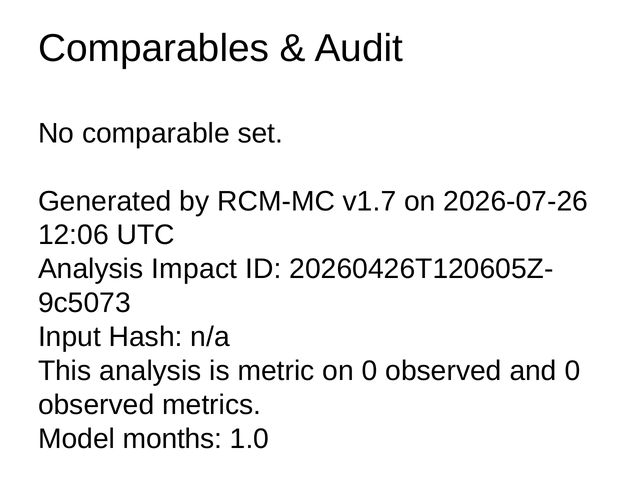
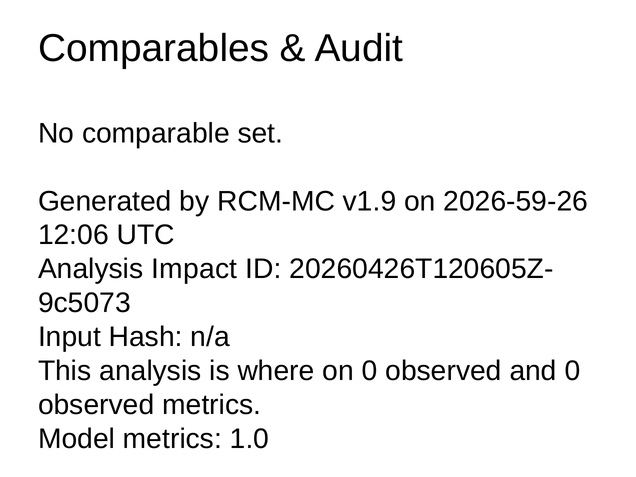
v1.7: v1.7 -> v1.9
2026-07-26: 2026-07-26 -> 2026-59-26
metric: metric -> where
Model months: months -> metrics
